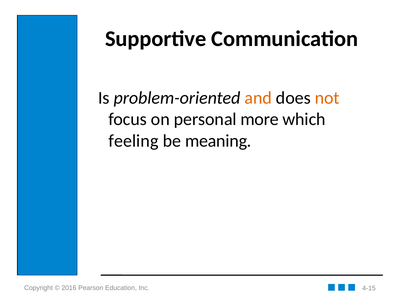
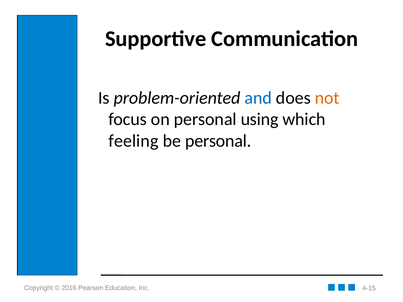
and colour: orange -> blue
more: more -> using
be meaning: meaning -> personal
